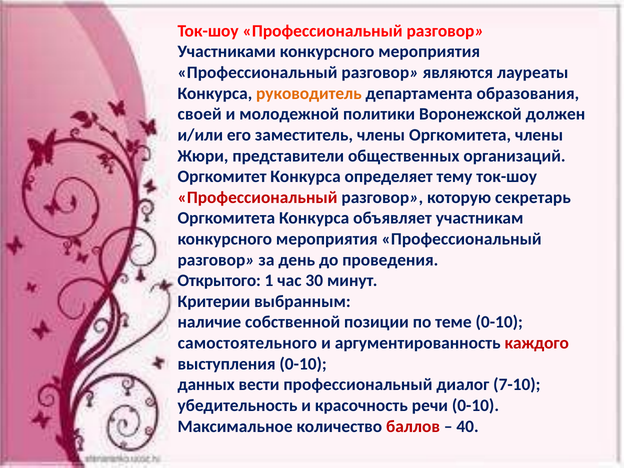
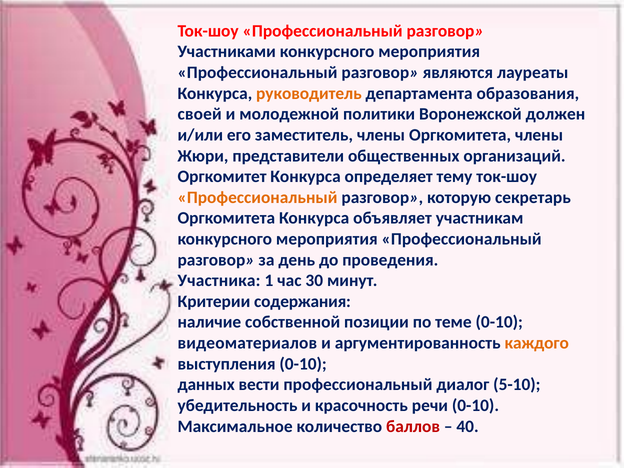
Профессиональный at (258, 197) colour: red -> orange
Открытого: Открытого -> Участника
выбранным: выбранным -> содержания
самостоятельного: самостоятельного -> видеоматериалов
каждого colour: red -> orange
7-10: 7-10 -> 5-10
